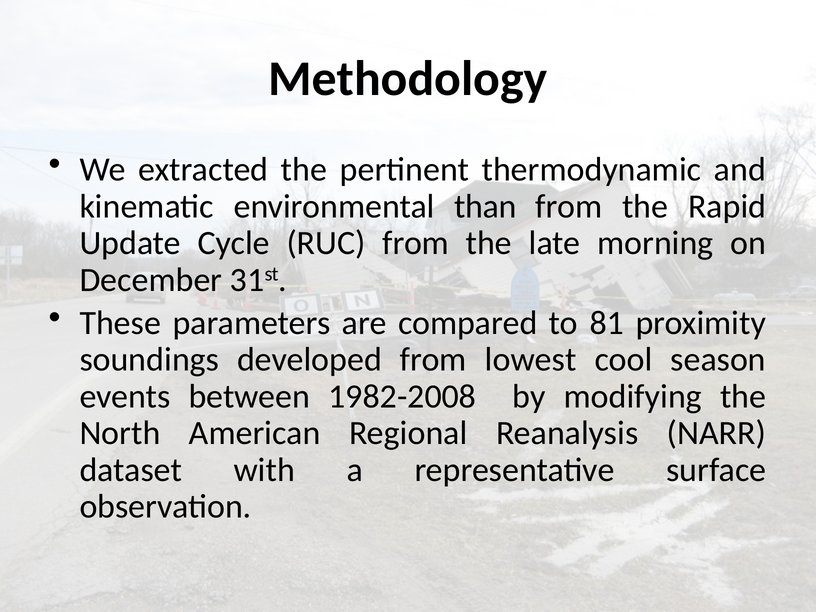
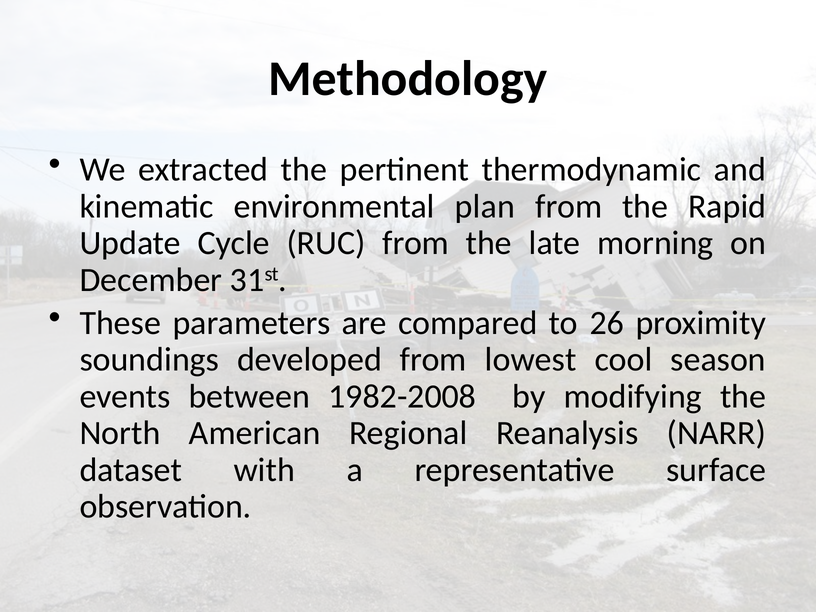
than: than -> plan
81: 81 -> 26
